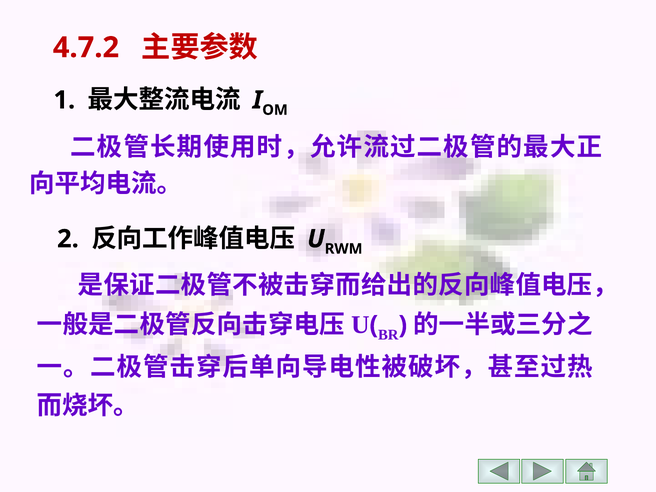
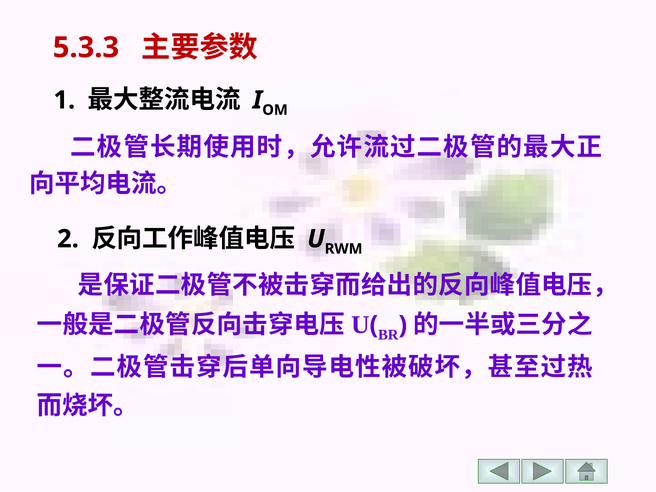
4.7.2: 4.7.2 -> 5.3.3
